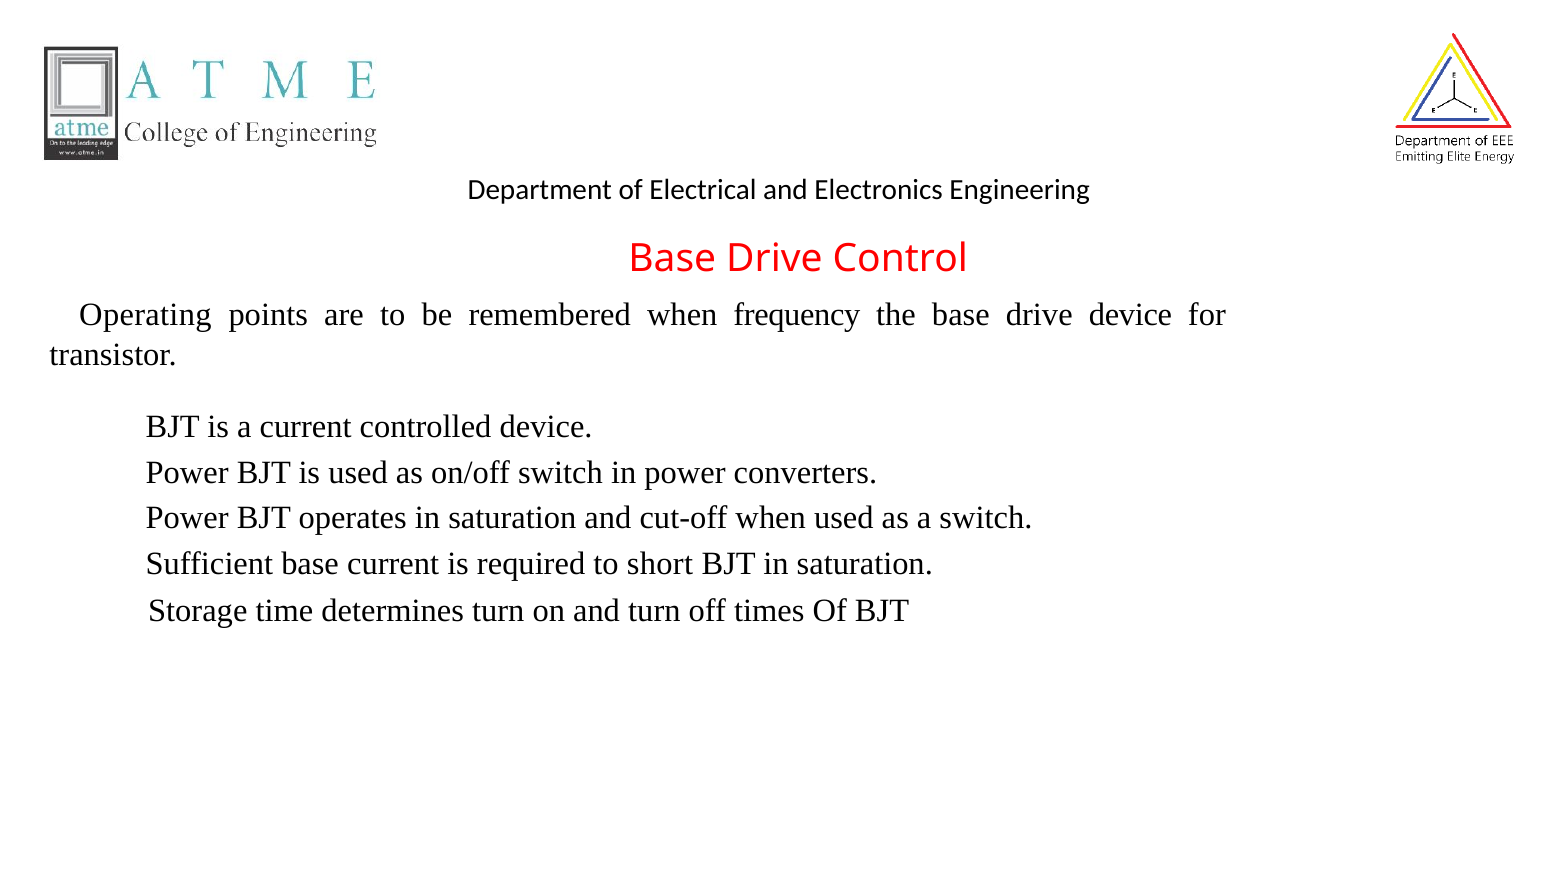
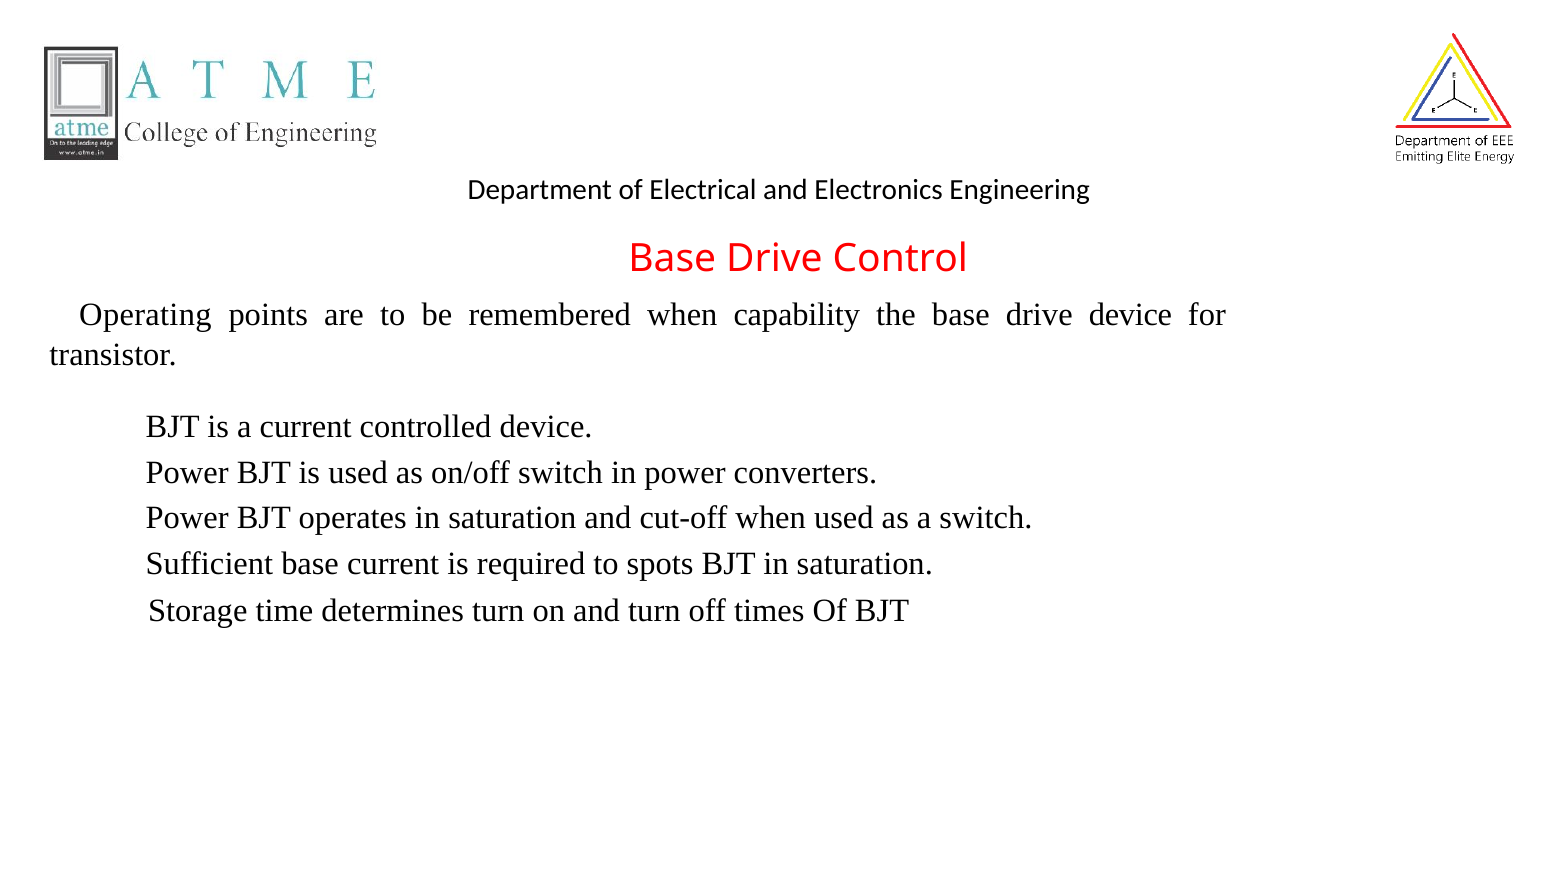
frequency: frequency -> capability
short: short -> spots
